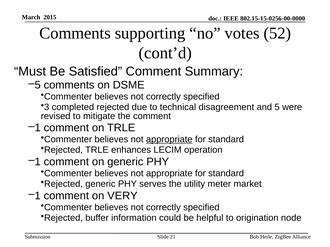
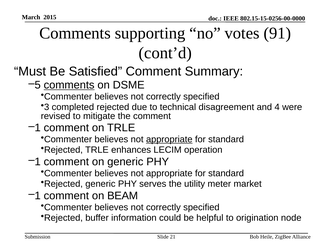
52: 52 -> 91
comments at (69, 85) underline: none -> present
5: 5 -> 4
VERY: VERY -> BEAM
